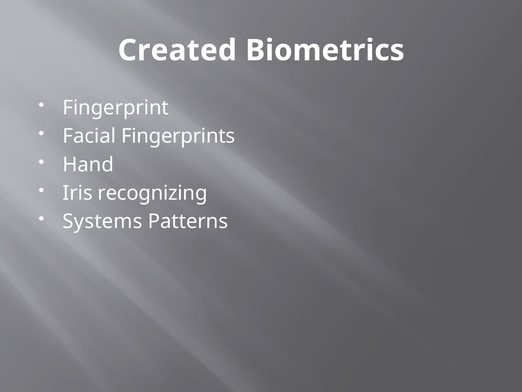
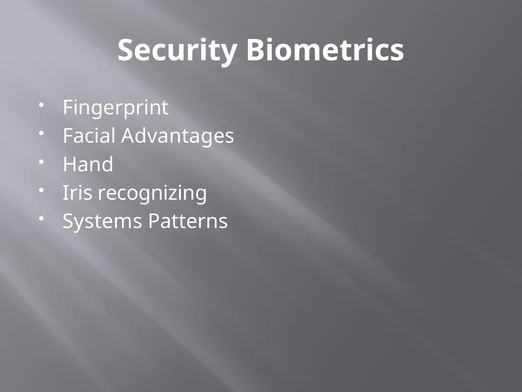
Created: Created -> Security
Fingerprints: Fingerprints -> Advantages
